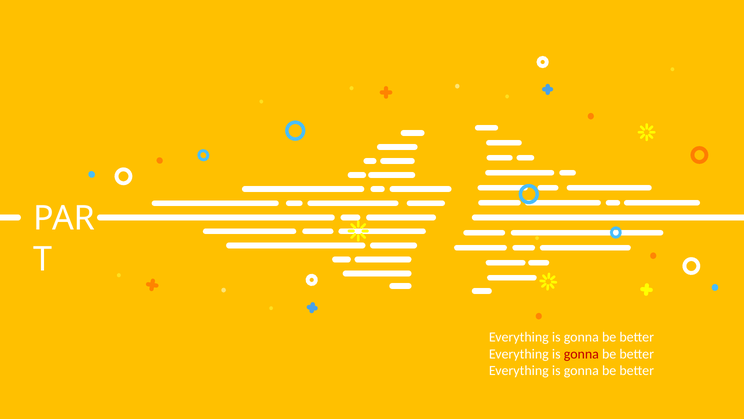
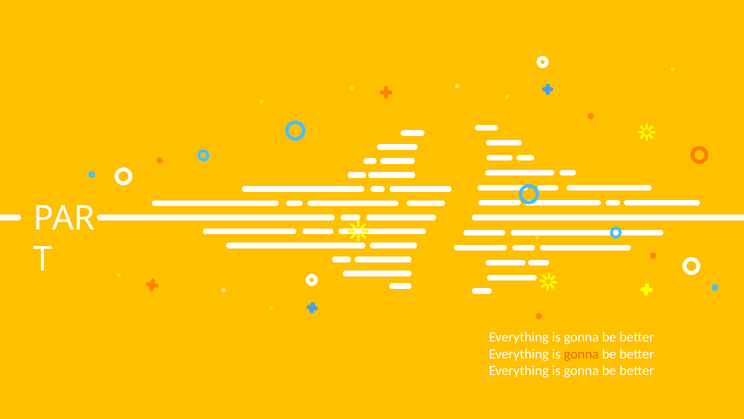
gonna at (581, 354) colour: red -> orange
